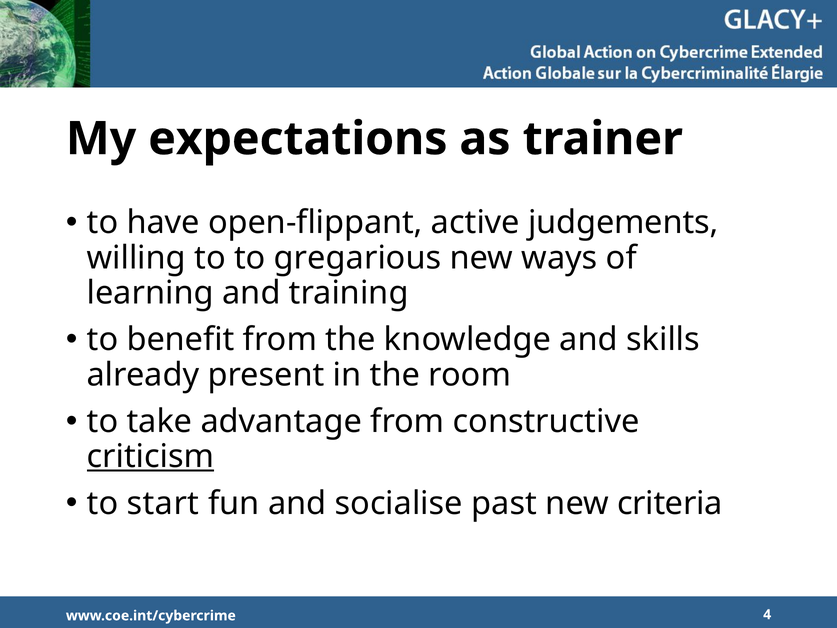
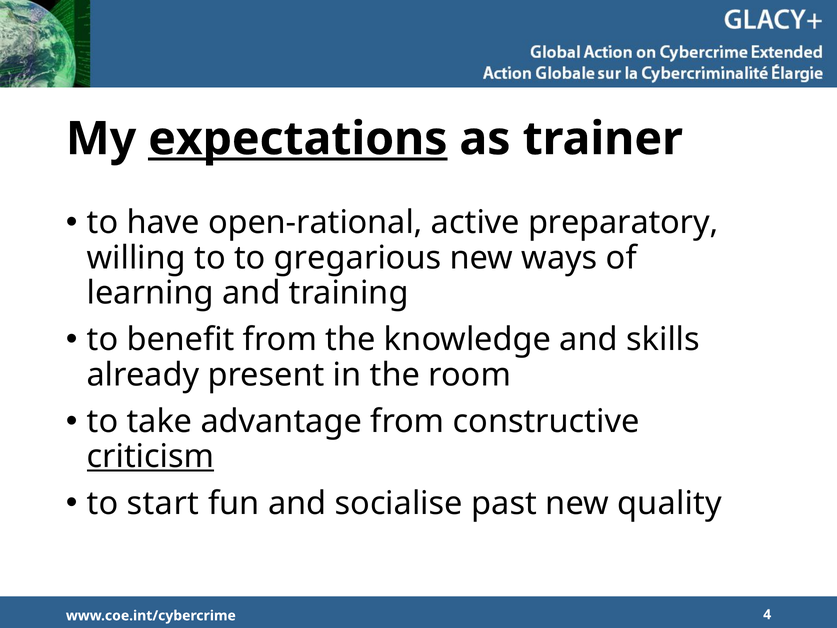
expectations underline: none -> present
open-flippant: open-flippant -> open-rational
judgements: judgements -> preparatory
criteria: criteria -> quality
